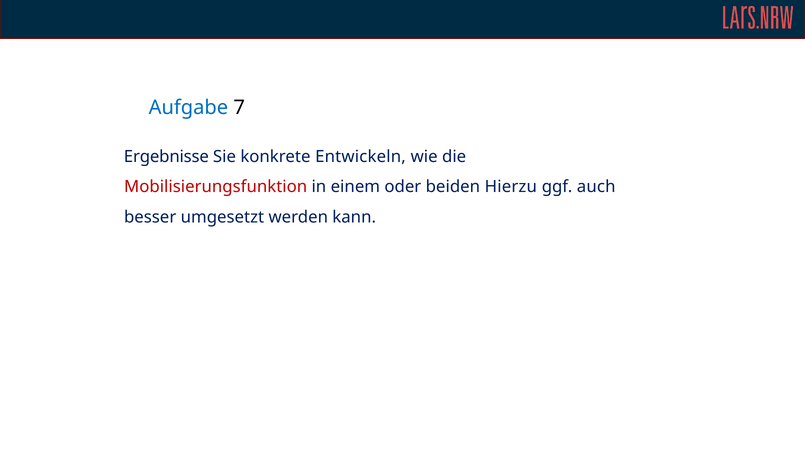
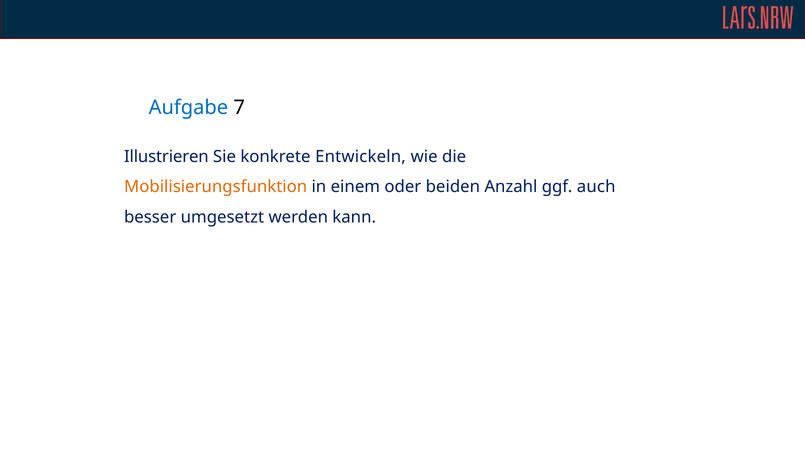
Ergebnisse: Ergebnisse -> Illustrieren
Mobilisierungsfunktion colour: red -> orange
Hierzu: Hierzu -> Anzahl
